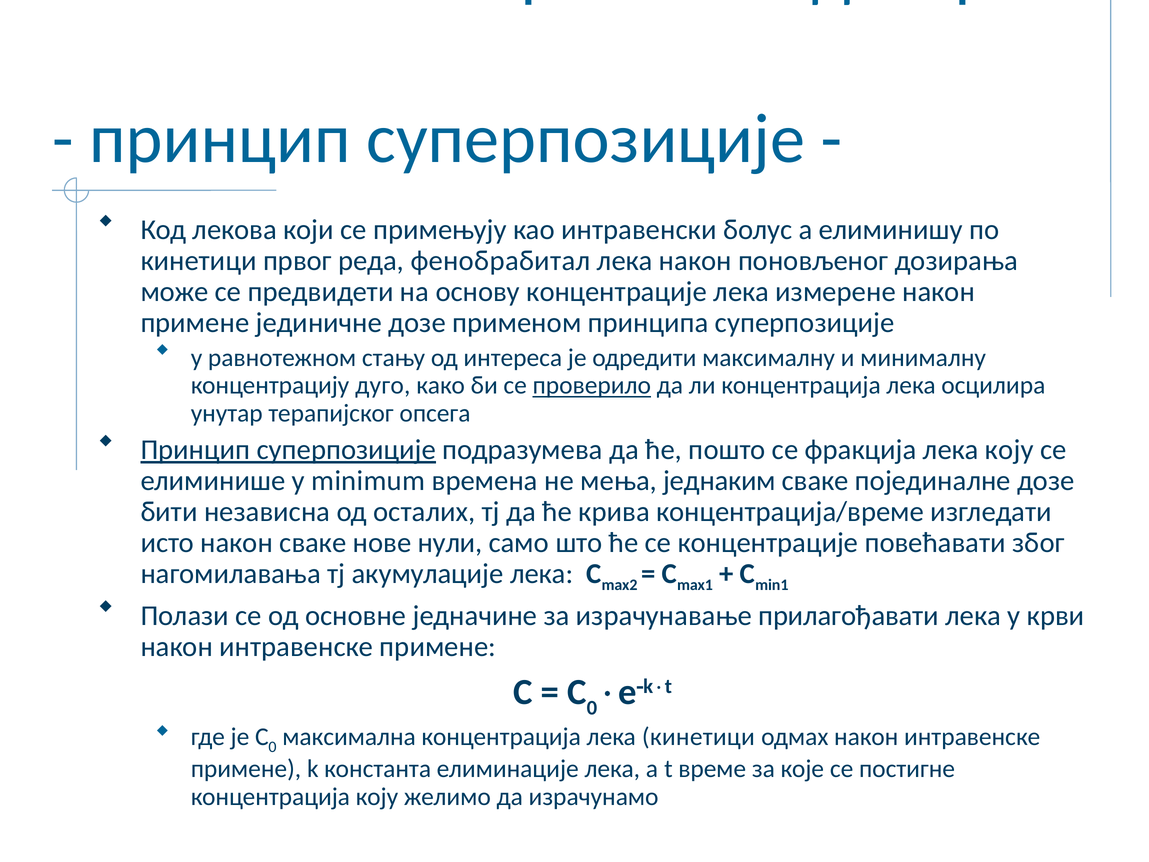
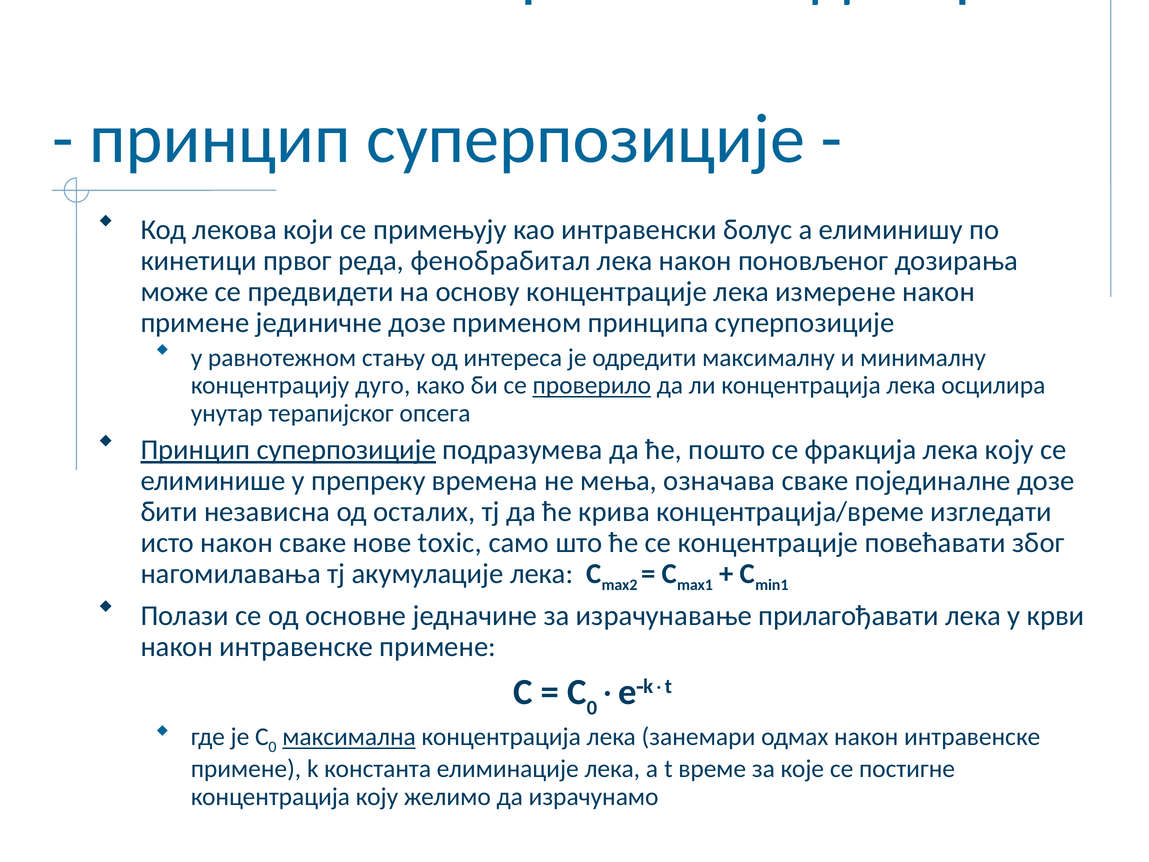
minimum: minimum -> препреку
једнаким: једнаким -> означава
нули: нули -> toxic
максимална underline: none -> present
лека кинетици: кинетици -> занемари
